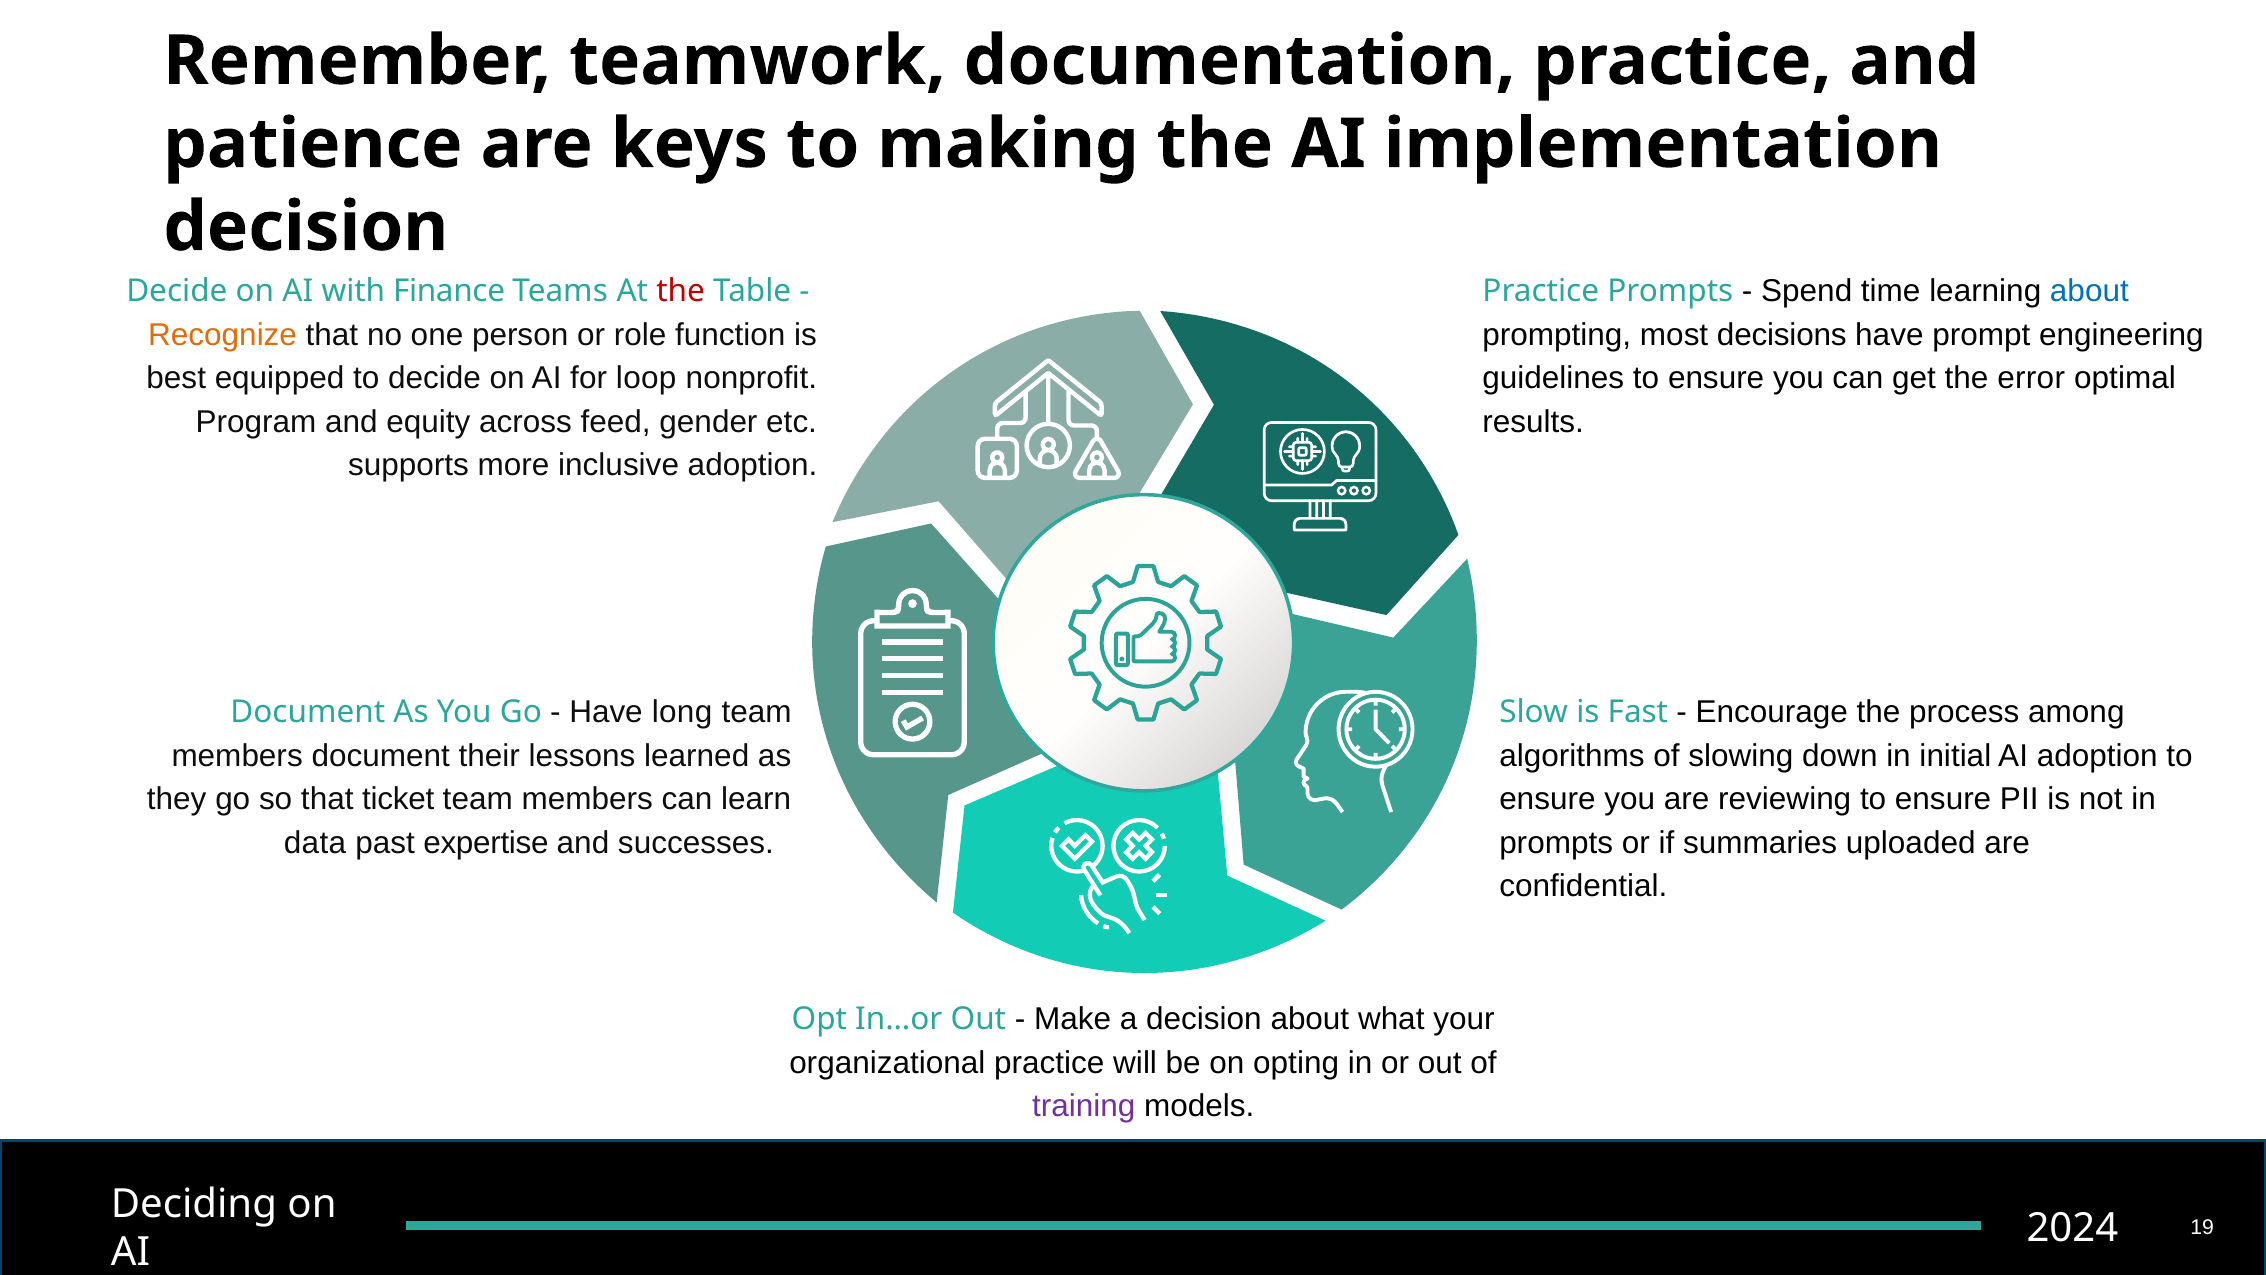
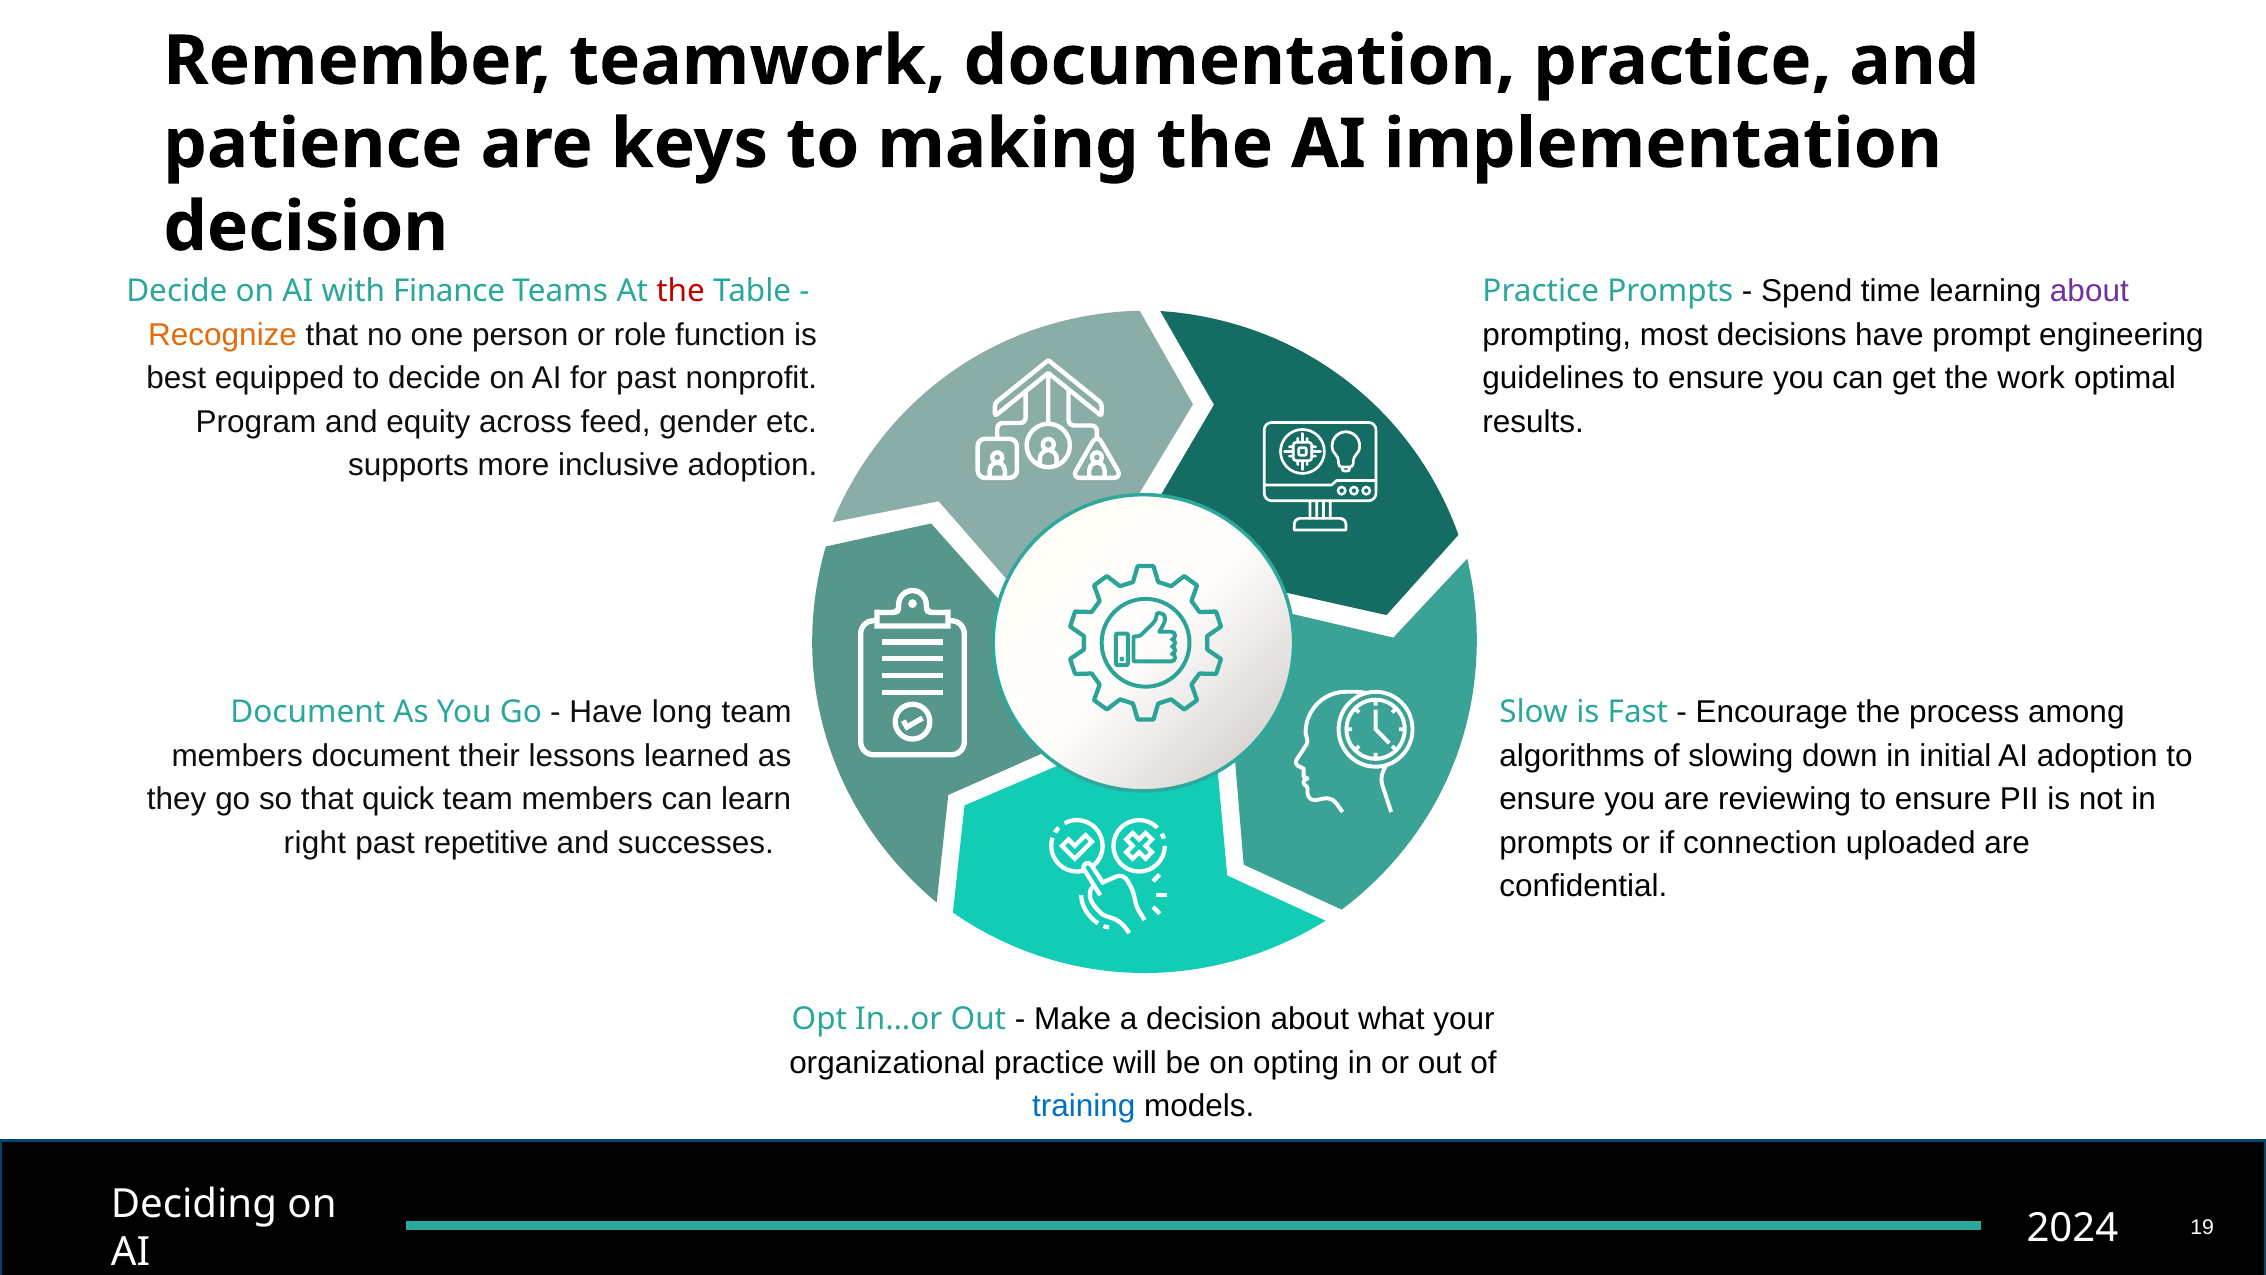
about at (2089, 291) colour: blue -> purple
for loop: loop -> past
error: error -> work
ticket: ticket -> quick
data: data -> right
expertise: expertise -> repetitive
summaries: summaries -> connection
training colour: purple -> blue
